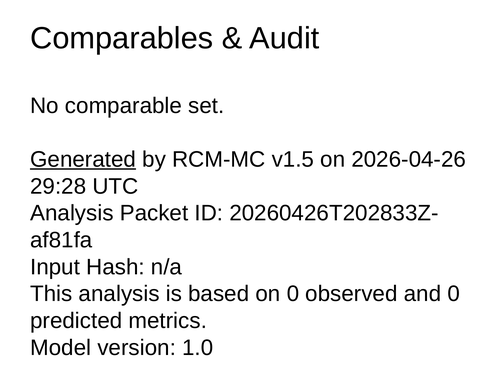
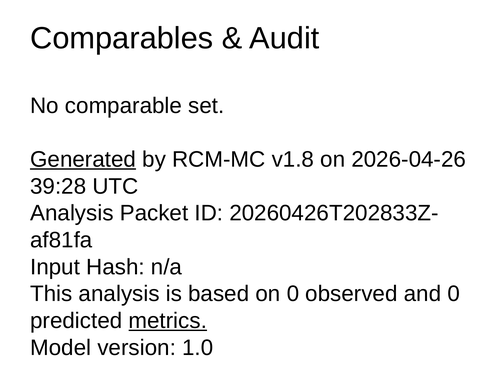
v1.5: v1.5 -> v1.8
29:28: 29:28 -> 39:28
metrics underline: none -> present
